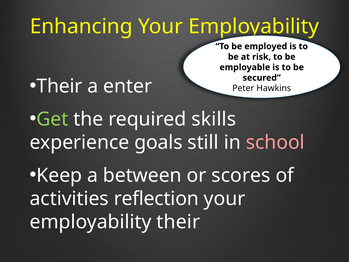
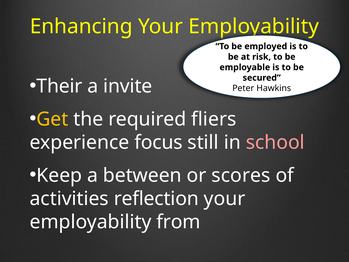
enter: enter -> invite
Get colour: light green -> yellow
skills: skills -> fliers
goals: goals -> focus
employability their: their -> from
